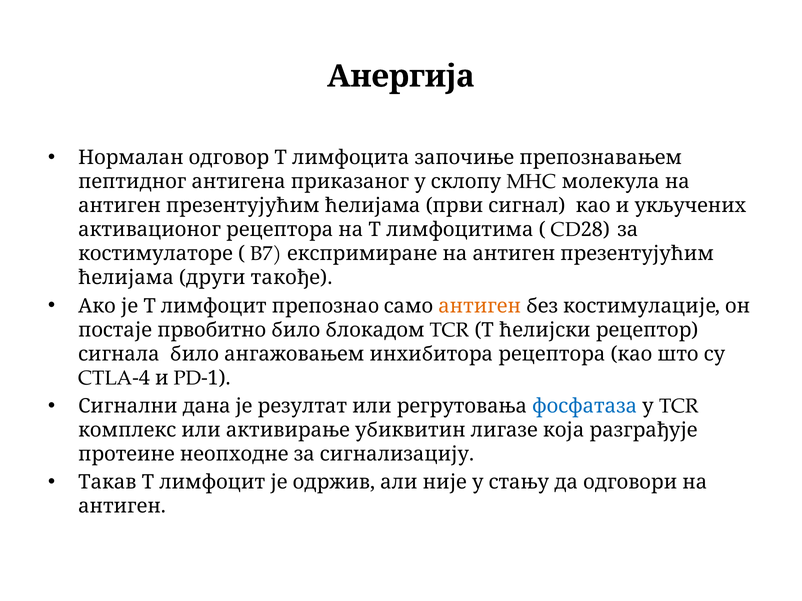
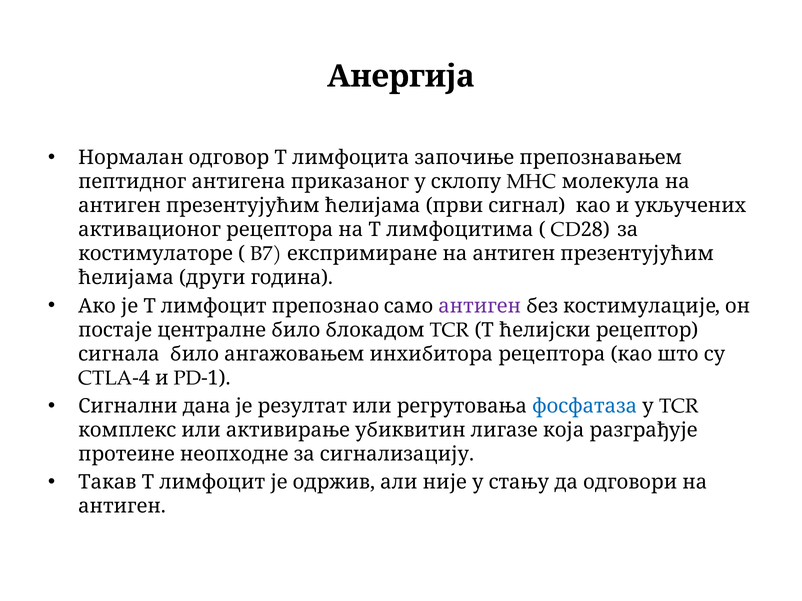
такође: такође -> година
антиген at (480, 306) colour: orange -> purple
првобитно: првобитно -> централне
